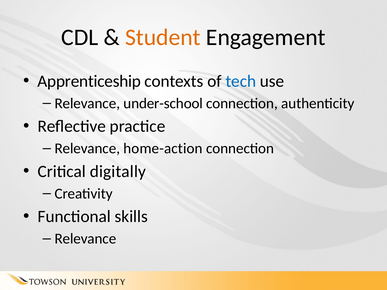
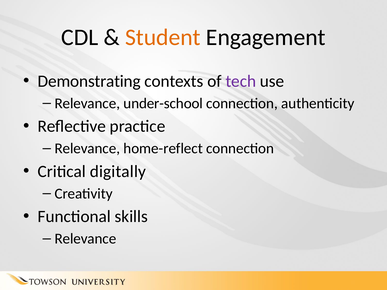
Apprenticeship: Apprenticeship -> Demonstrating
tech colour: blue -> purple
home-action: home-action -> home-reflect
